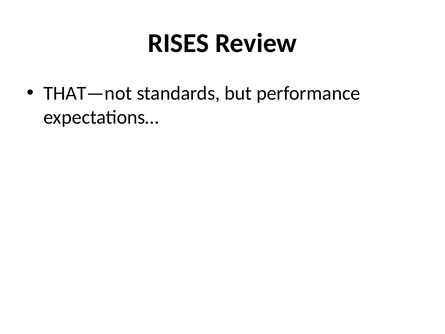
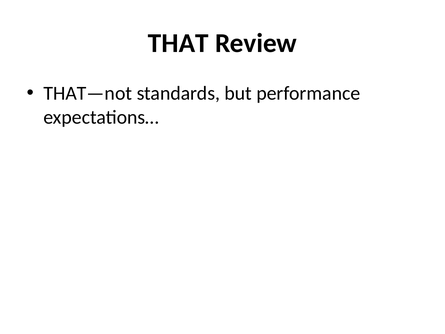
RISES: RISES -> THAT
